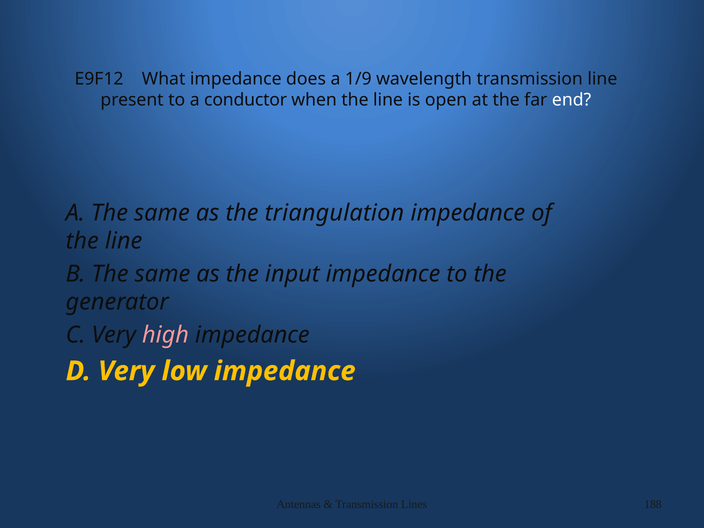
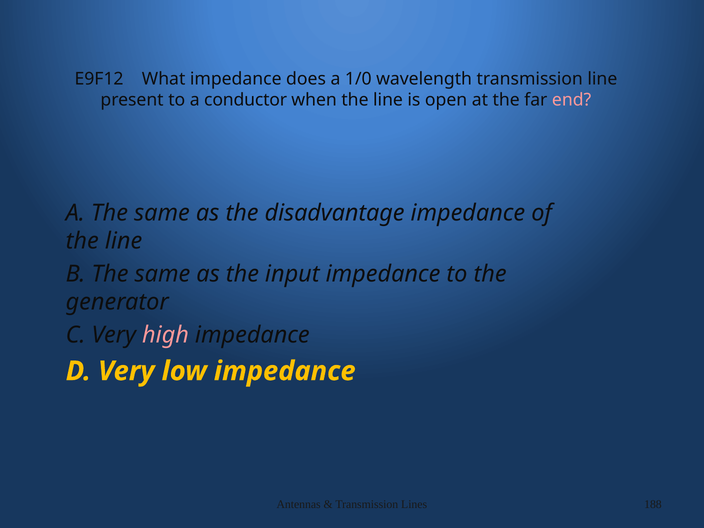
1/9: 1/9 -> 1/0
end colour: white -> pink
triangulation: triangulation -> disadvantage
